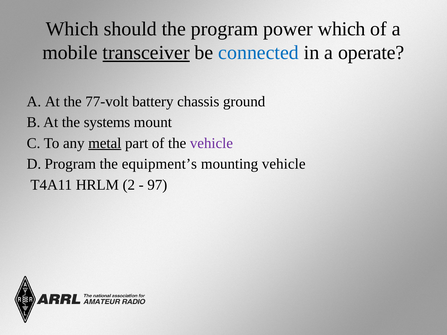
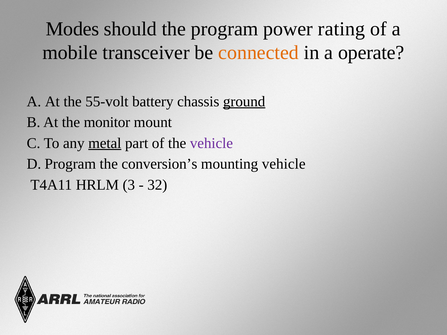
Which at (72, 29): Which -> Modes
power which: which -> rating
transceiver underline: present -> none
connected colour: blue -> orange
77-volt: 77-volt -> 55-volt
ground underline: none -> present
systems: systems -> monitor
equipment’s: equipment’s -> conversion’s
2: 2 -> 3
97: 97 -> 32
